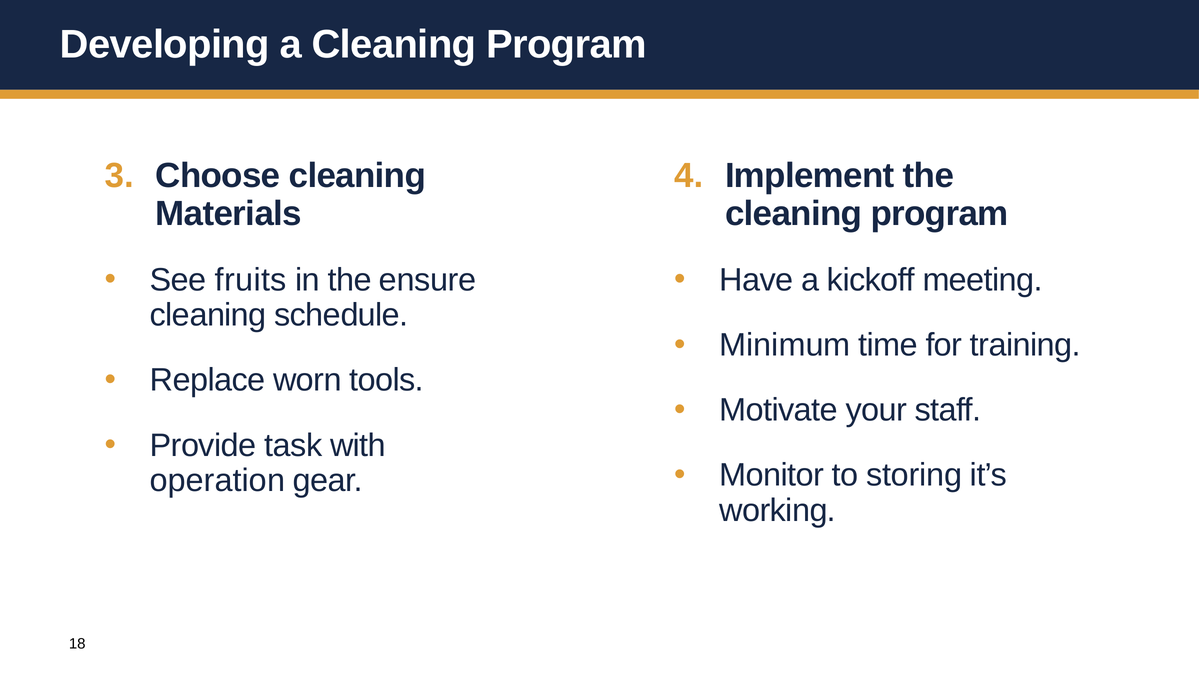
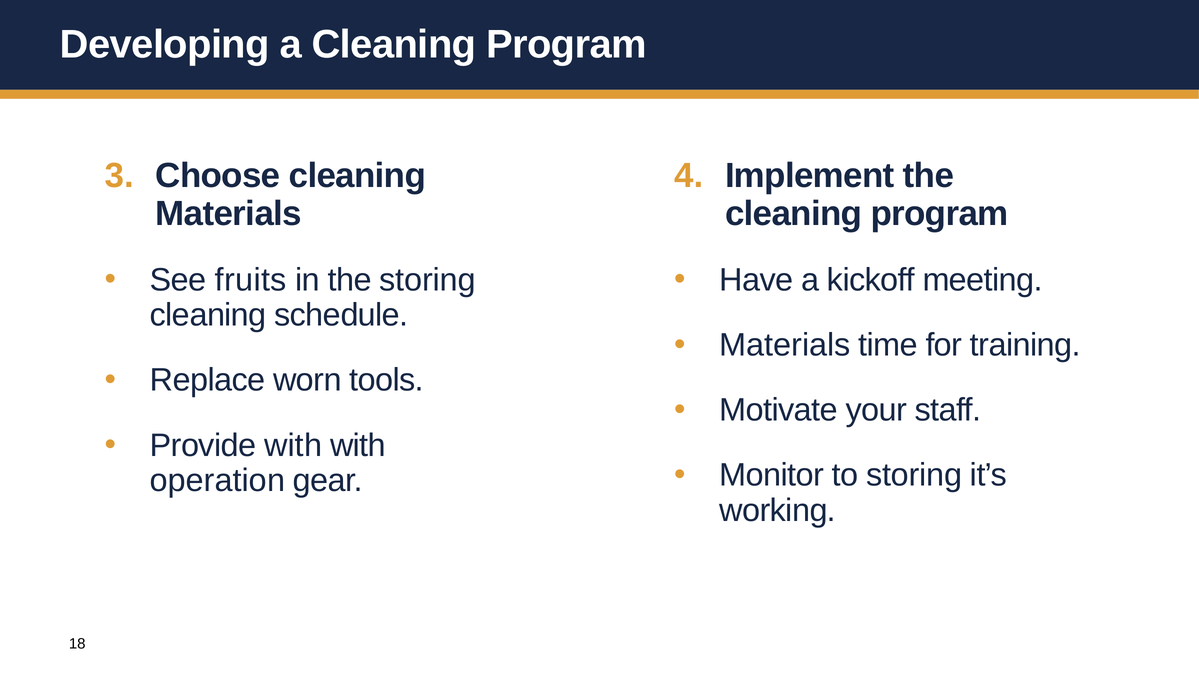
the ensure: ensure -> storing
Minimum at (785, 345): Minimum -> Materials
Provide task: task -> with
